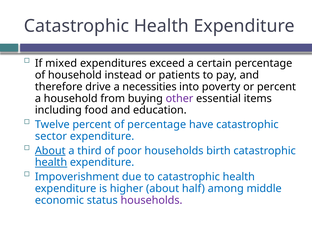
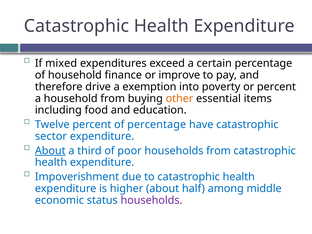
instead: instead -> finance
patients: patients -> improve
necessities: necessities -> exemption
other colour: purple -> orange
households birth: birth -> from
health at (51, 162) underline: present -> none
